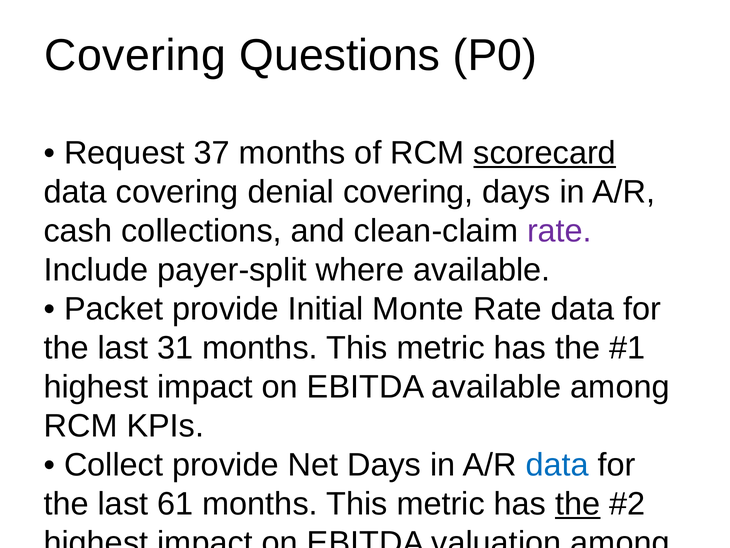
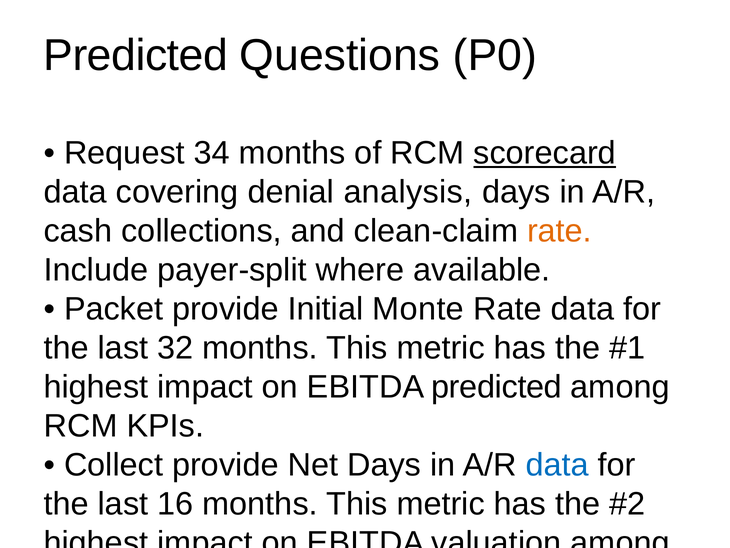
Covering at (135, 55): Covering -> Predicted
37: 37 -> 34
denial covering: covering -> analysis
rate at (560, 231) colour: purple -> orange
31: 31 -> 32
EBITDA available: available -> predicted
61: 61 -> 16
the at (578, 504) underline: present -> none
